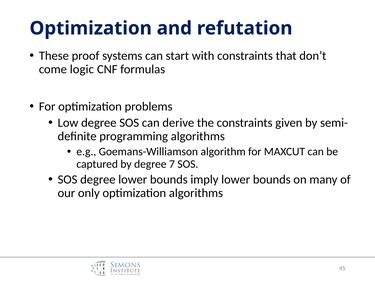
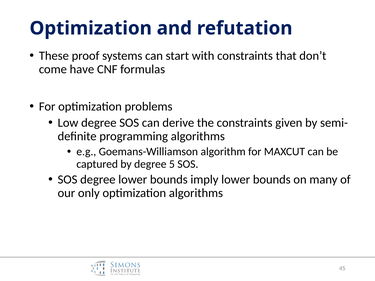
logic: logic -> have
7: 7 -> 5
